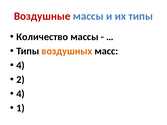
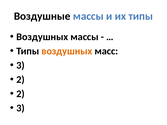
Воздушные colour: red -> black
Количество at (42, 37): Количество -> Воздушных
4 at (20, 65): 4 -> 3
4 at (20, 94): 4 -> 2
1 at (20, 108): 1 -> 3
